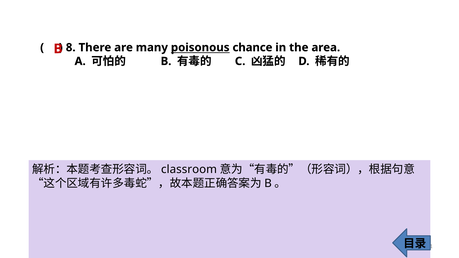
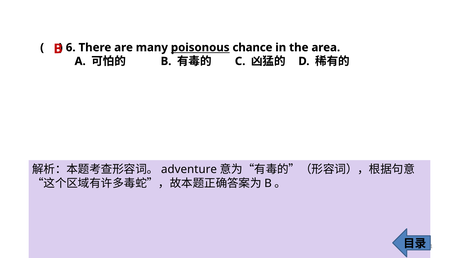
8: 8 -> 6
classroom: classroom -> adventure
